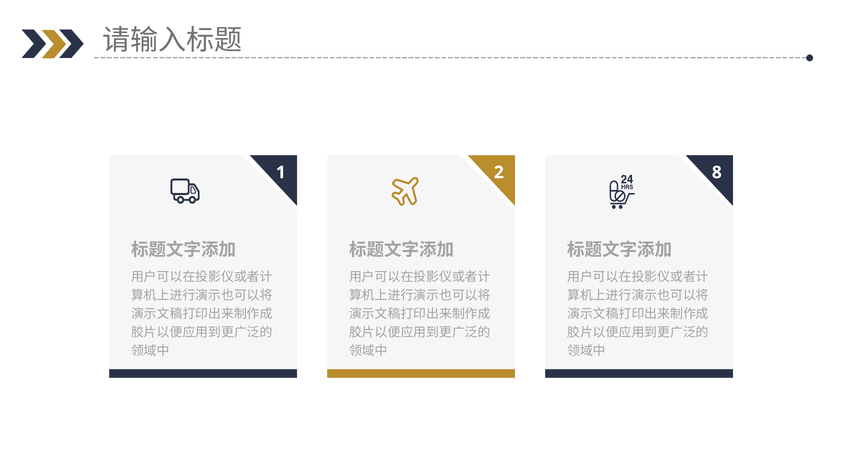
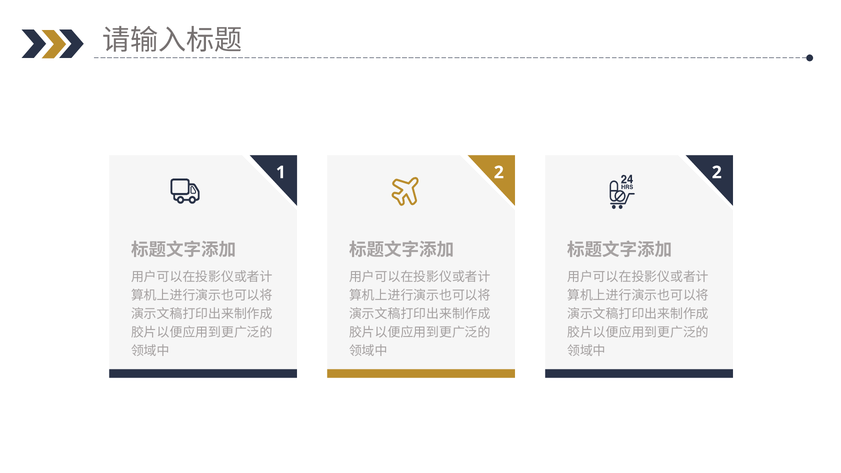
1 8: 8 -> 2
